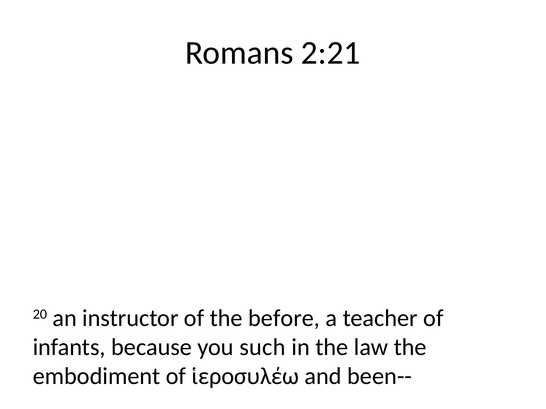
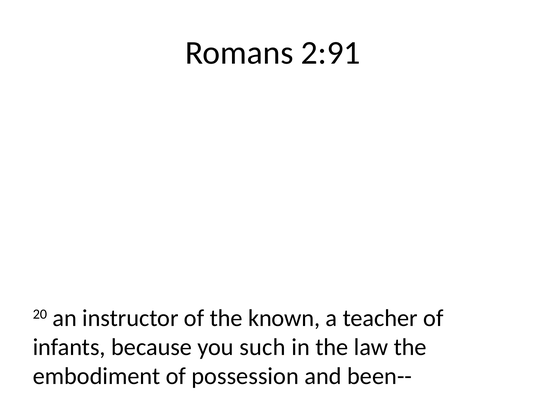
2:21: 2:21 -> 2:91
before: before -> known
ἱεροσυλέω: ἱεροσυλέω -> possession
